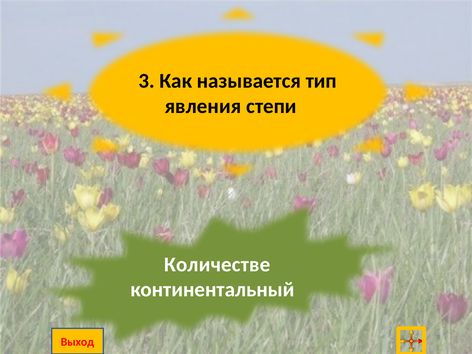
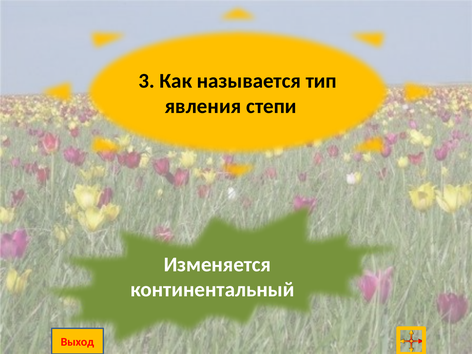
Количестве: Количестве -> Изменяется
